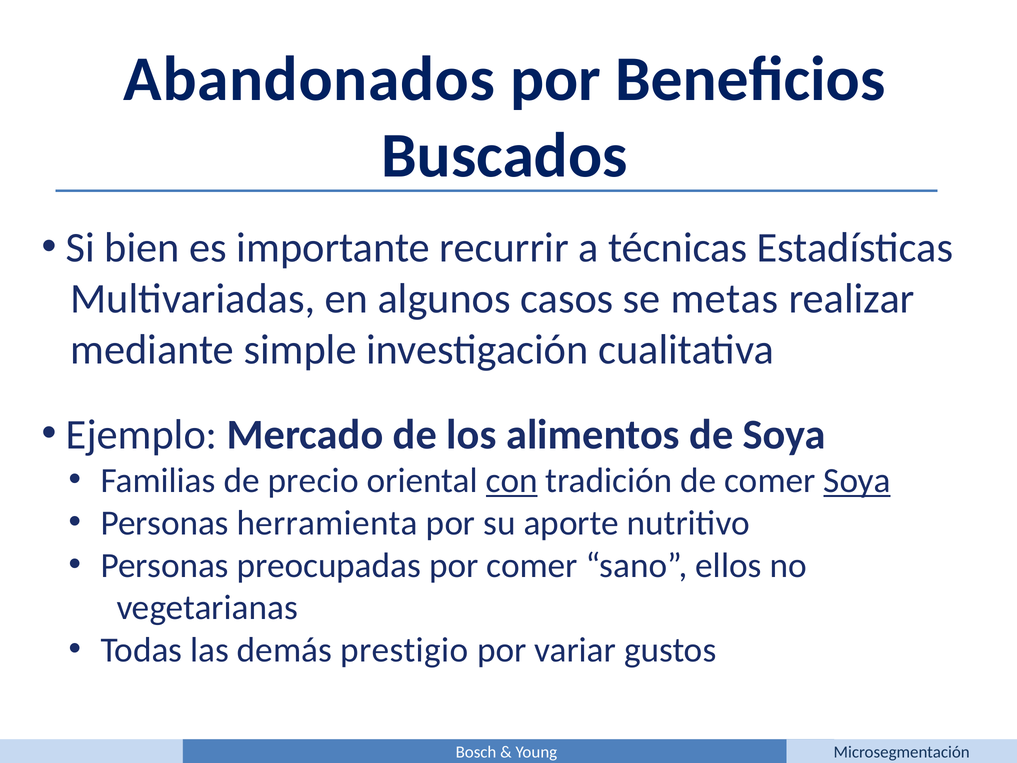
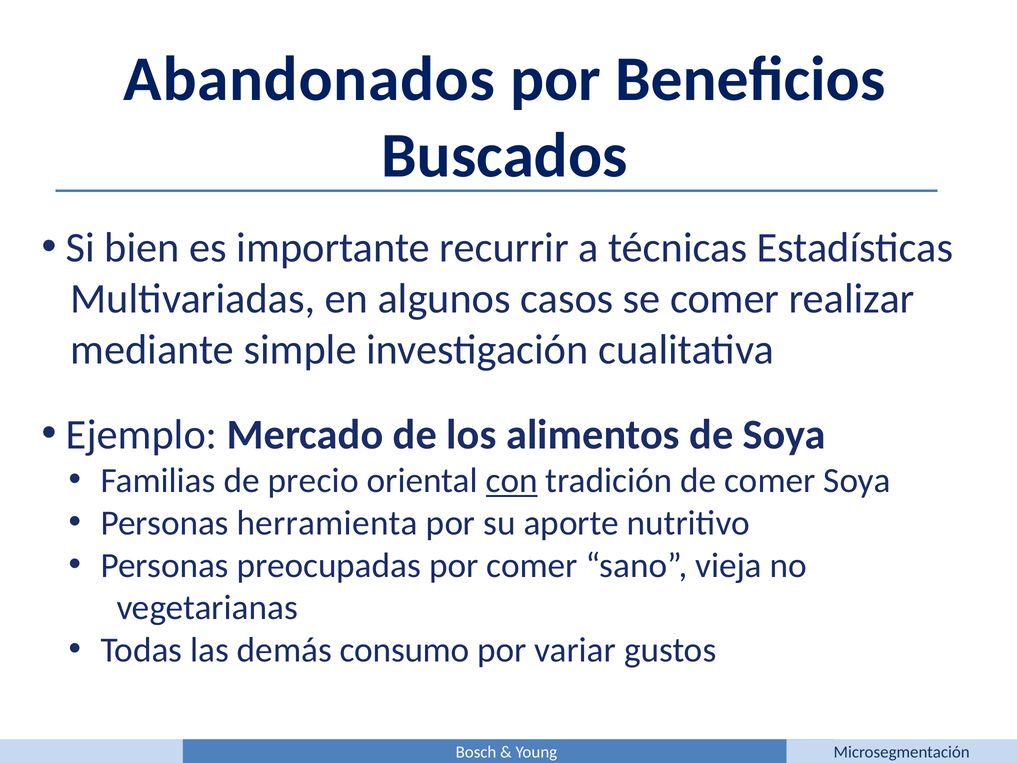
se metas: metas -> comer
Soya at (857, 481) underline: present -> none
ellos: ellos -> vieja
prestigio: prestigio -> consumo
